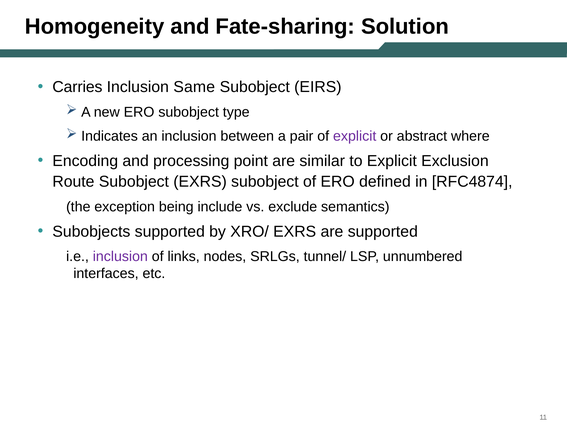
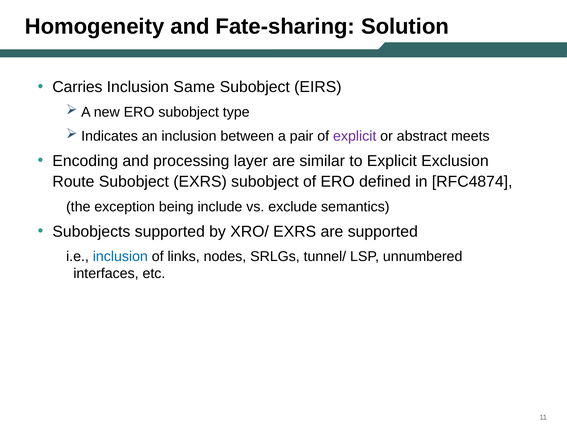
where: where -> meets
point: point -> layer
inclusion at (120, 256) colour: purple -> blue
